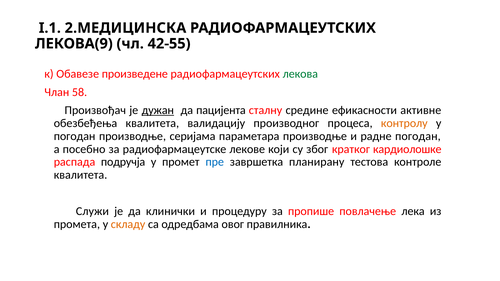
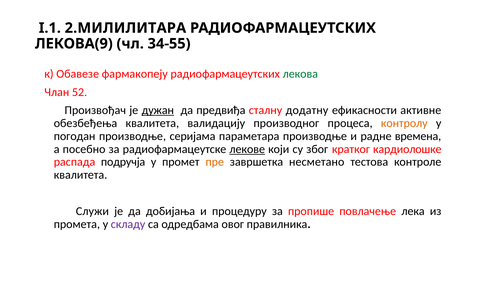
2.МЕДИЦИНСКА: 2.МЕДИЦИНСКА -> 2.МИЛИЛИТАРА
42-55: 42-55 -> 34-55
произведене: произведене -> фармакопеју
58: 58 -> 52
пацијента: пацијента -> предвиђа
средине: средине -> додатну
радне погодан: погодан -> времена
лекове underline: none -> present
пре colour: blue -> orange
планирану: планирану -> несметано
клинички: клинички -> добијања
складу colour: orange -> purple
